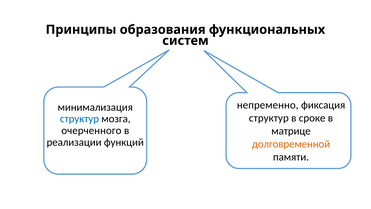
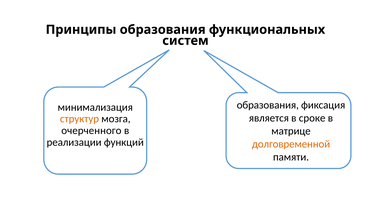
непременно at (268, 105): непременно -> образования
структур at (269, 118): структур -> является
структур at (79, 119) colour: blue -> orange
